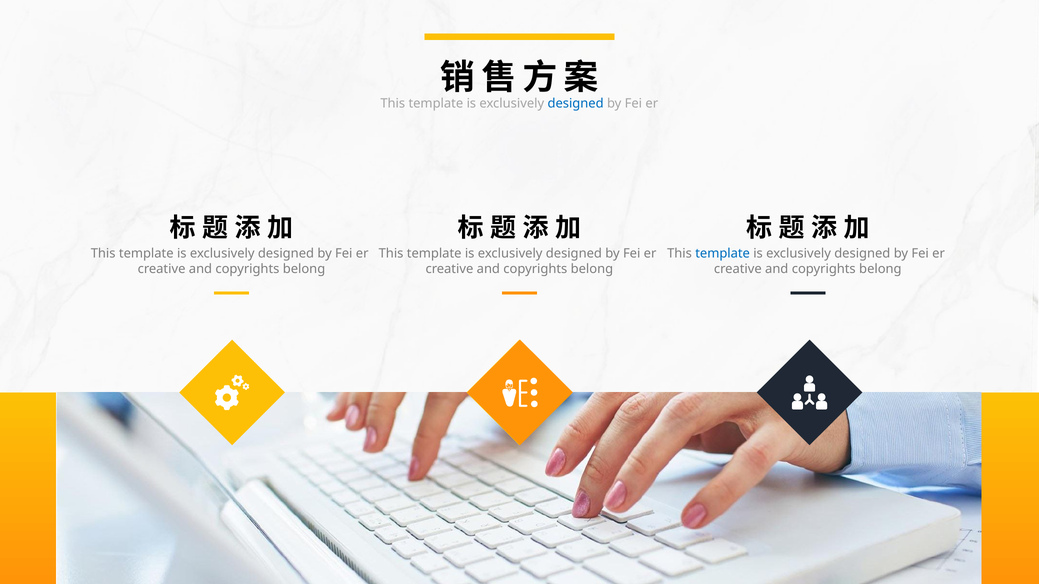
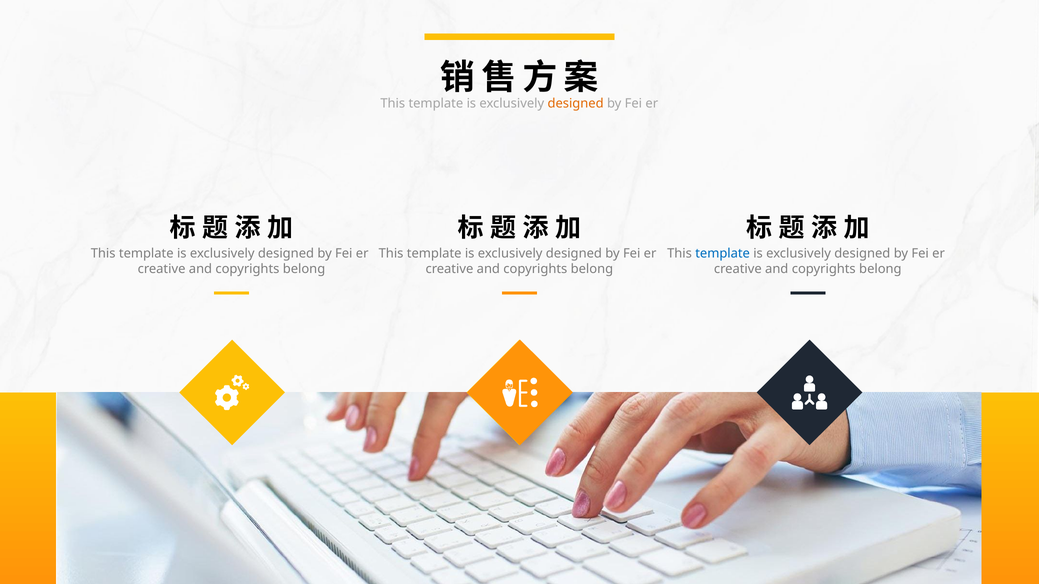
designed at (576, 104) colour: blue -> orange
